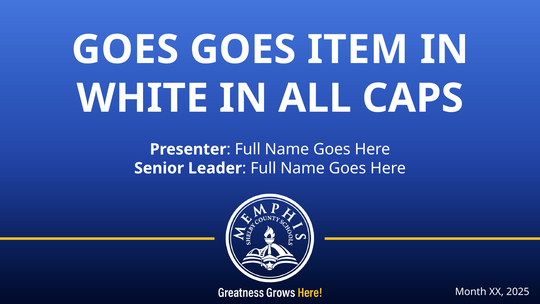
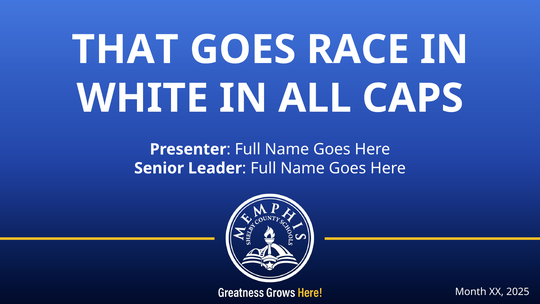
GOES at (125, 50): GOES -> THAT
ITEM: ITEM -> RACE
